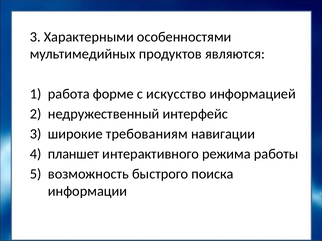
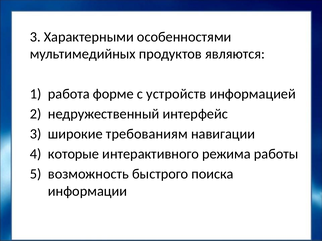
искусство: искусство -> устройств
планшет: планшет -> которые
